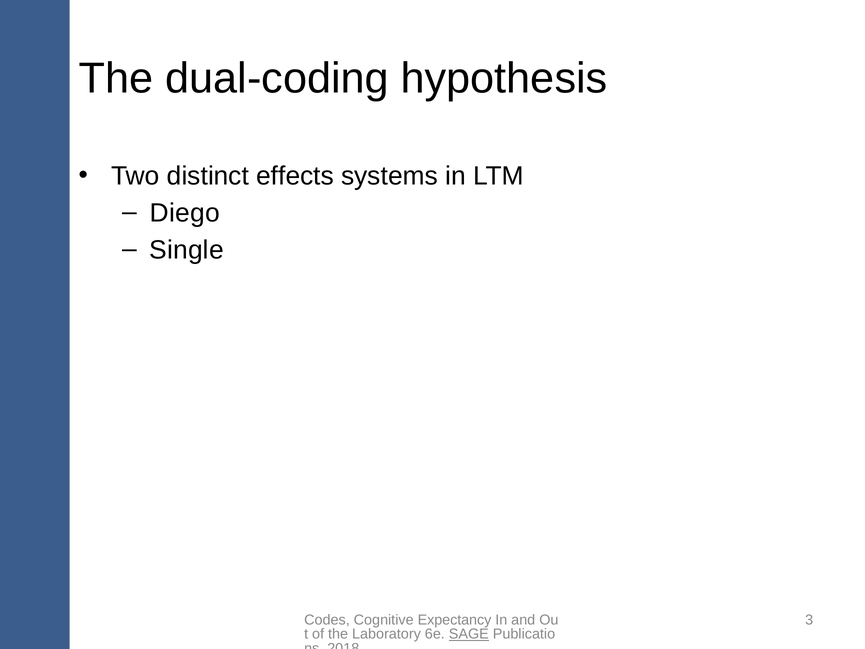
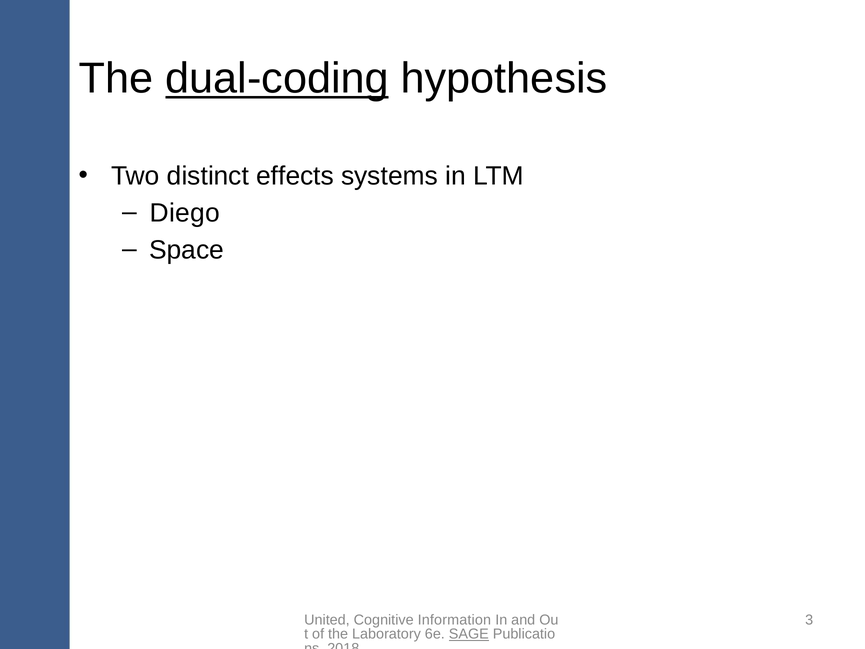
dual-coding underline: none -> present
Single: Single -> Space
Codes: Codes -> United
Expectancy: Expectancy -> Information
